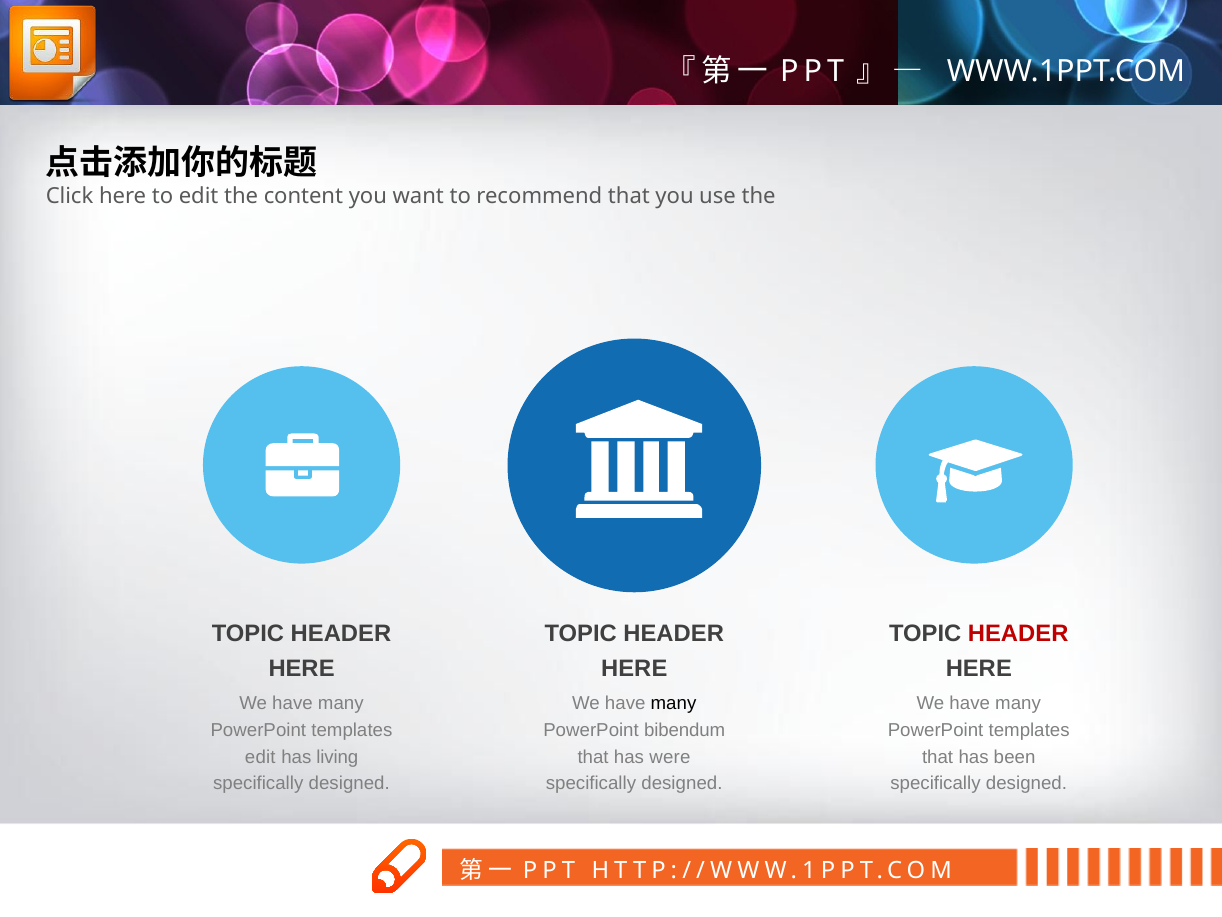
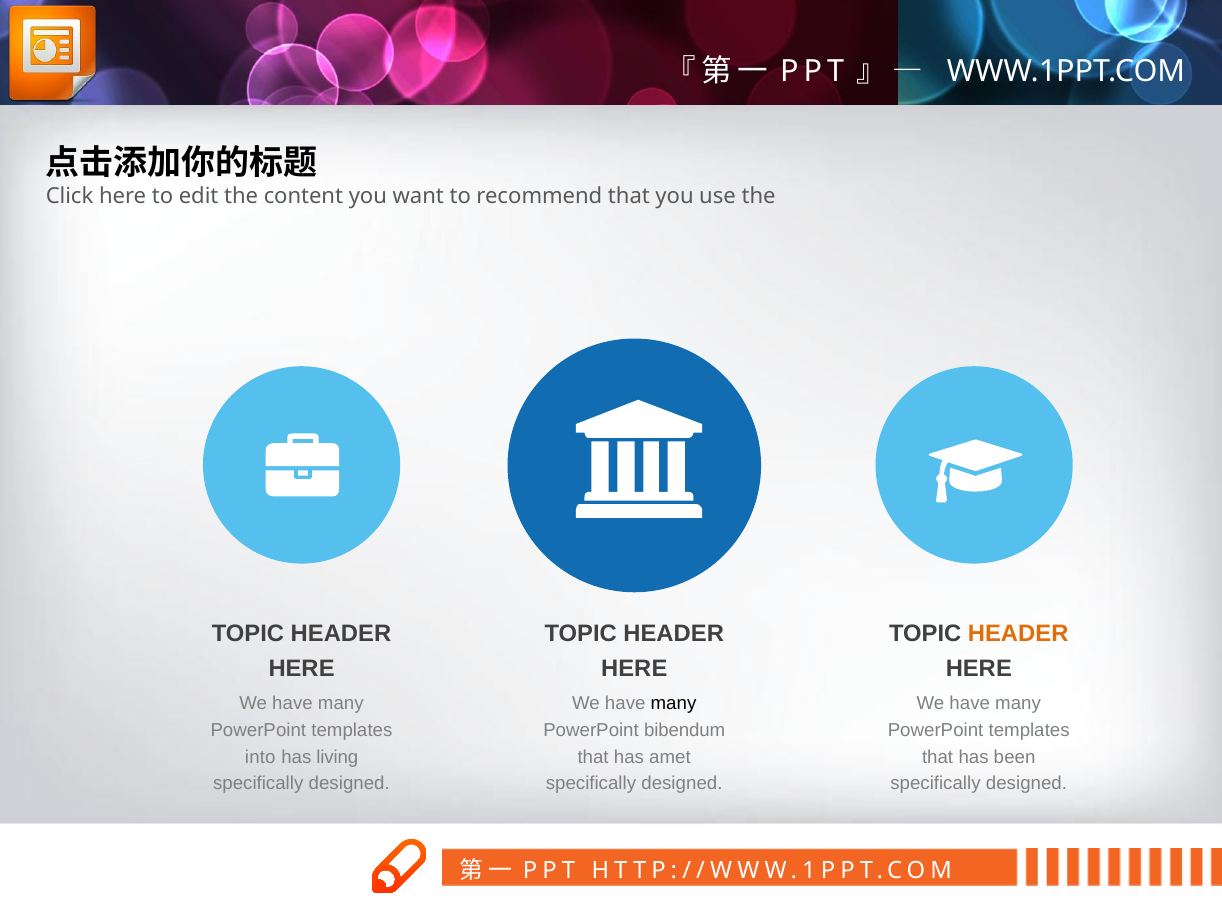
HEADER at (1018, 634) colour: red -> orange
edit at (260, 756): edit -> into
were: were -> amet
